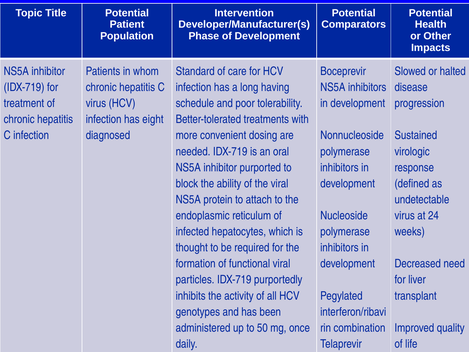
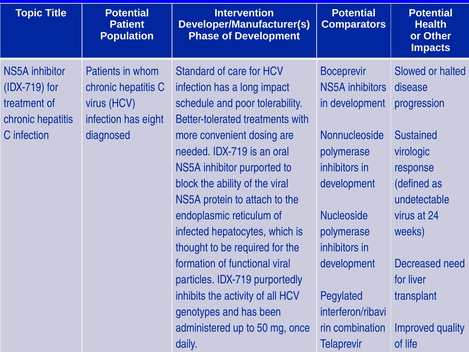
having: having -> impact
